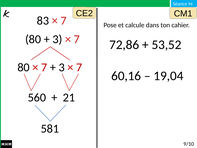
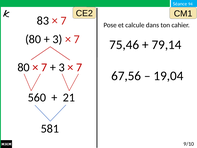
72,86: 72,86 -> 75,46
53,52: 53,52 -> 79,14
60,16: 60,16 -> 67,56
